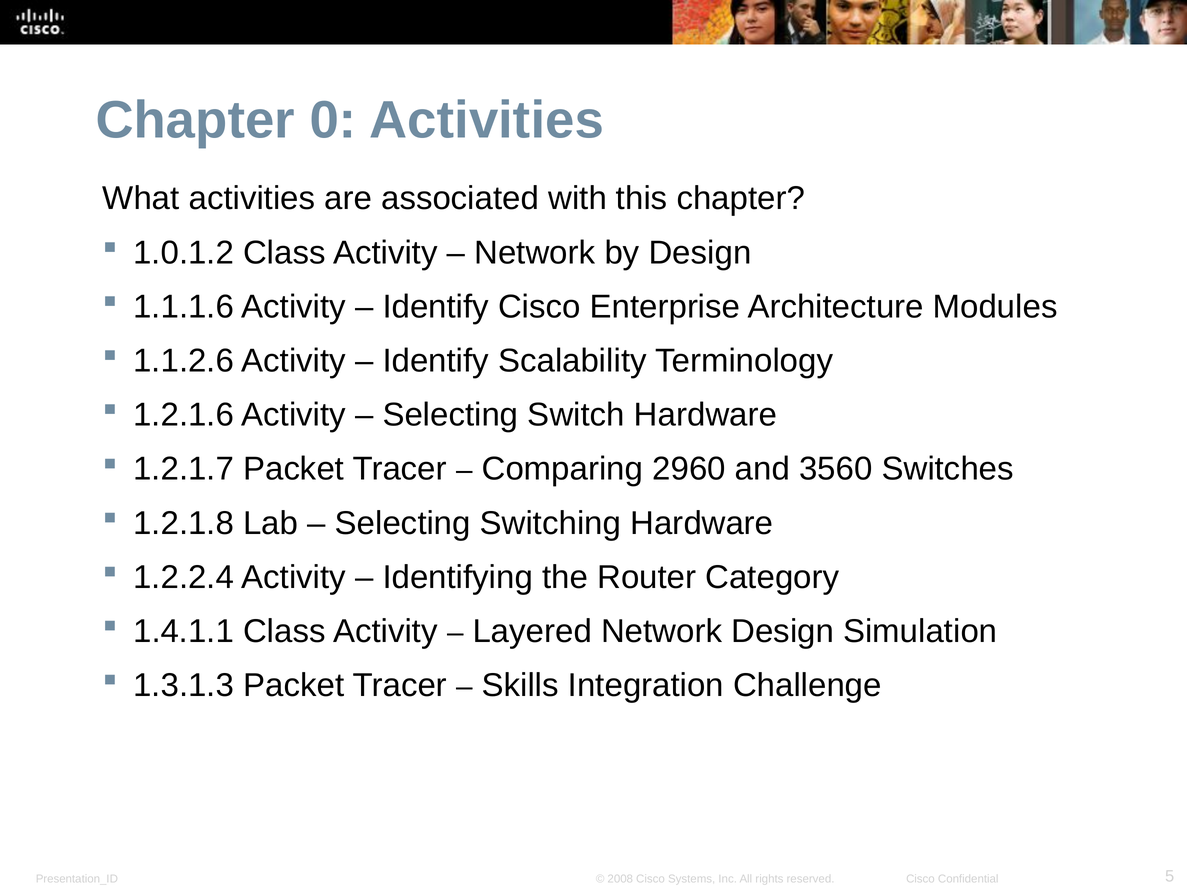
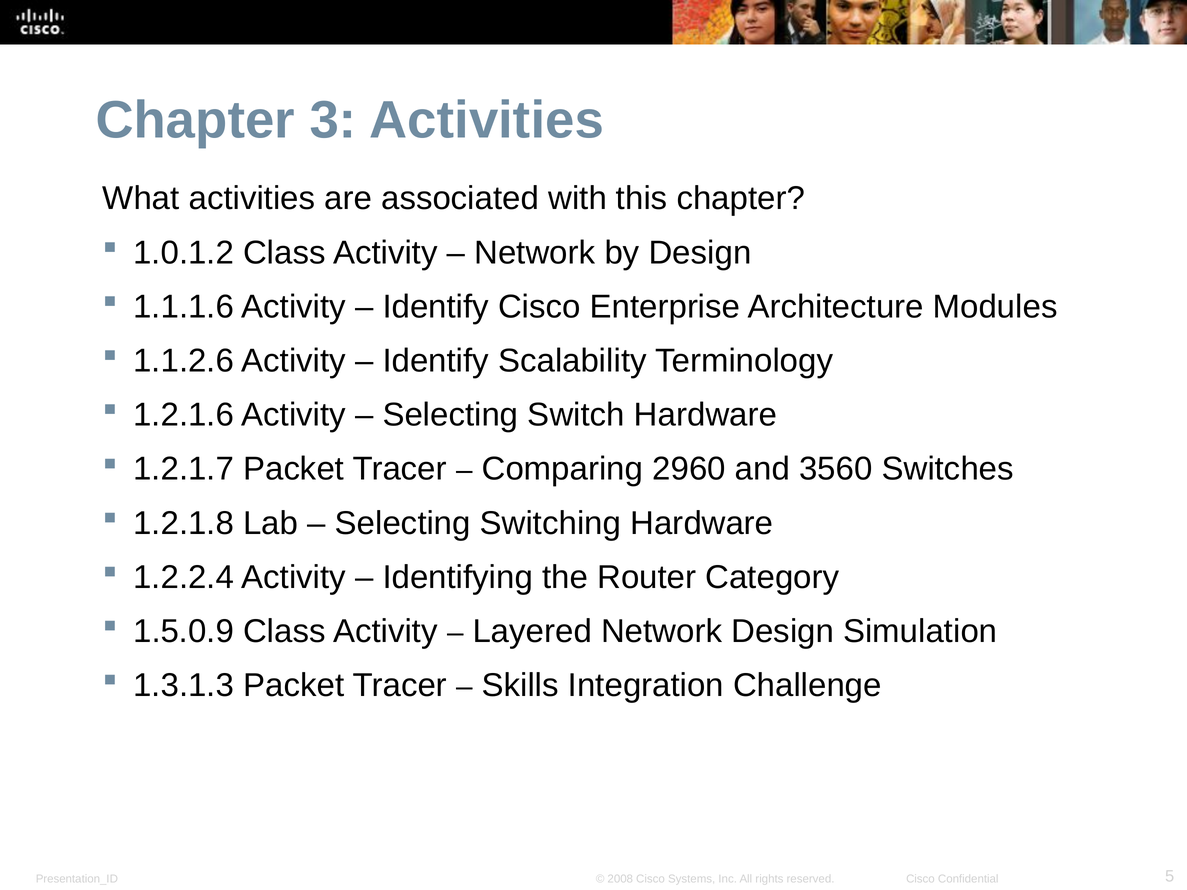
0: 0 -> 3
1.4.1.1: 1.4.1.1 -> 1.5.0.9
